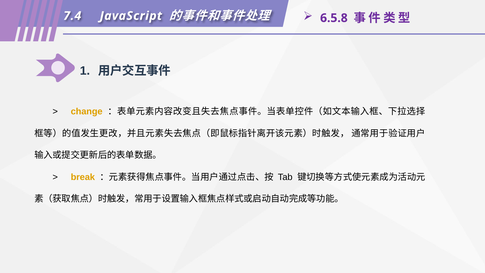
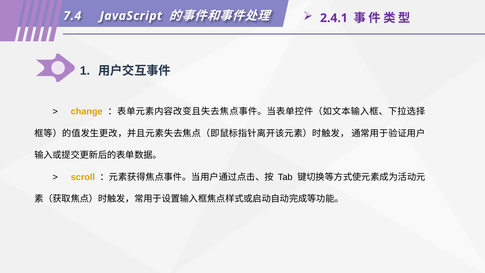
6.5.8: 6.5.8 -> 2.4.1
break: break -> scroll
